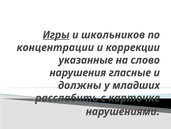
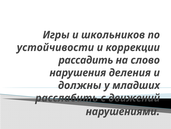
Игры underline: present -> none
концентрации: концентрации -> устойчивости
указанные: указанные -> рассадить
гласные: гласные -> деления
карточке: карточке -> движений
